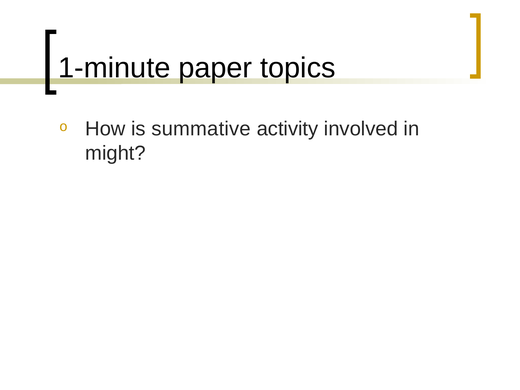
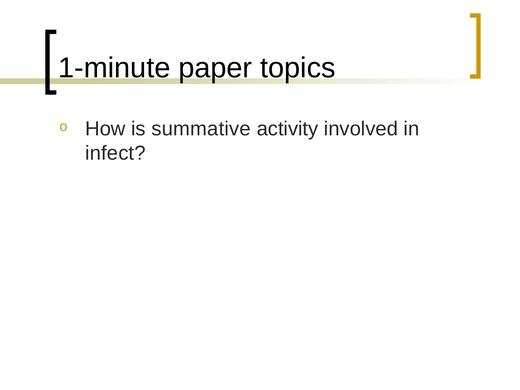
might: might -> infect
